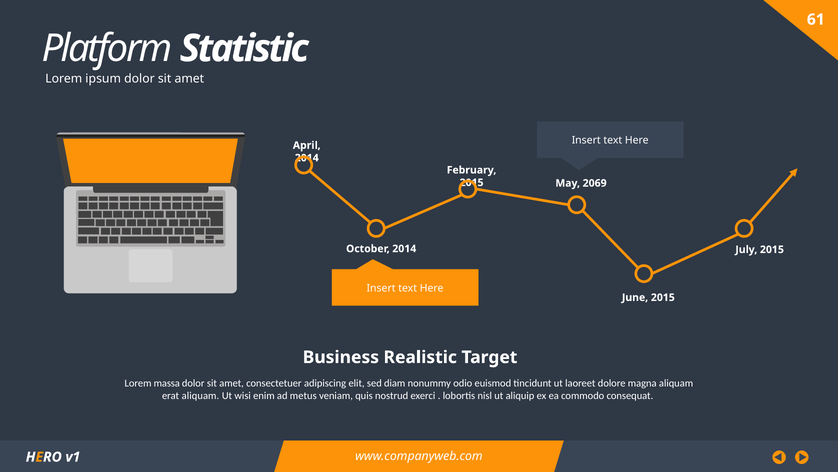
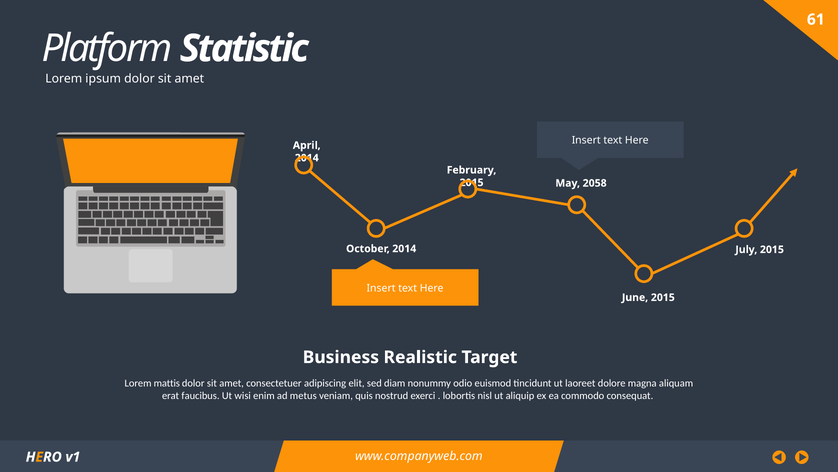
2069: 2069 -> 2058
massa: massa -> mattis
erat aliquam: aliquam -> faucibus
